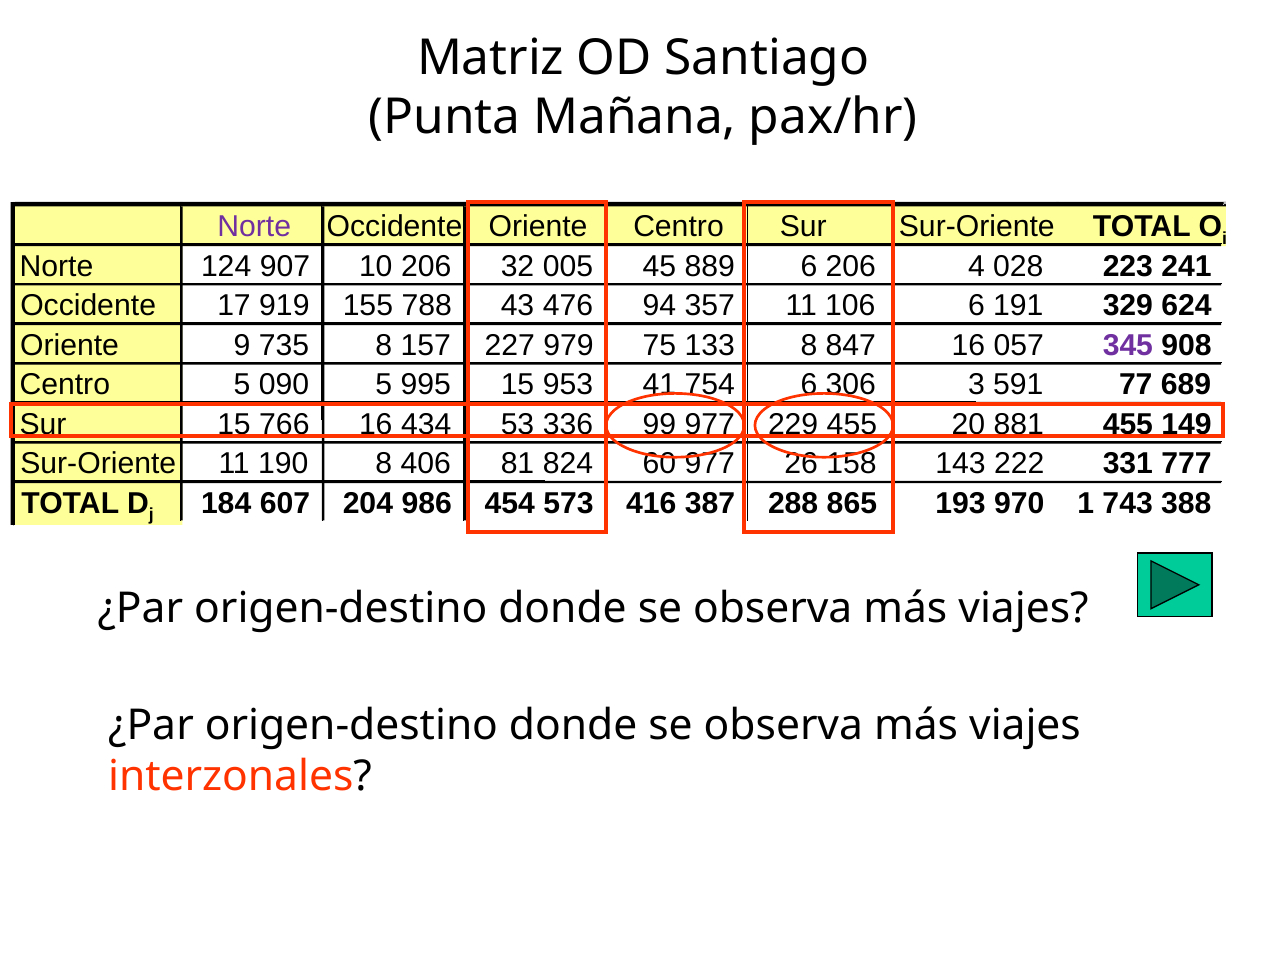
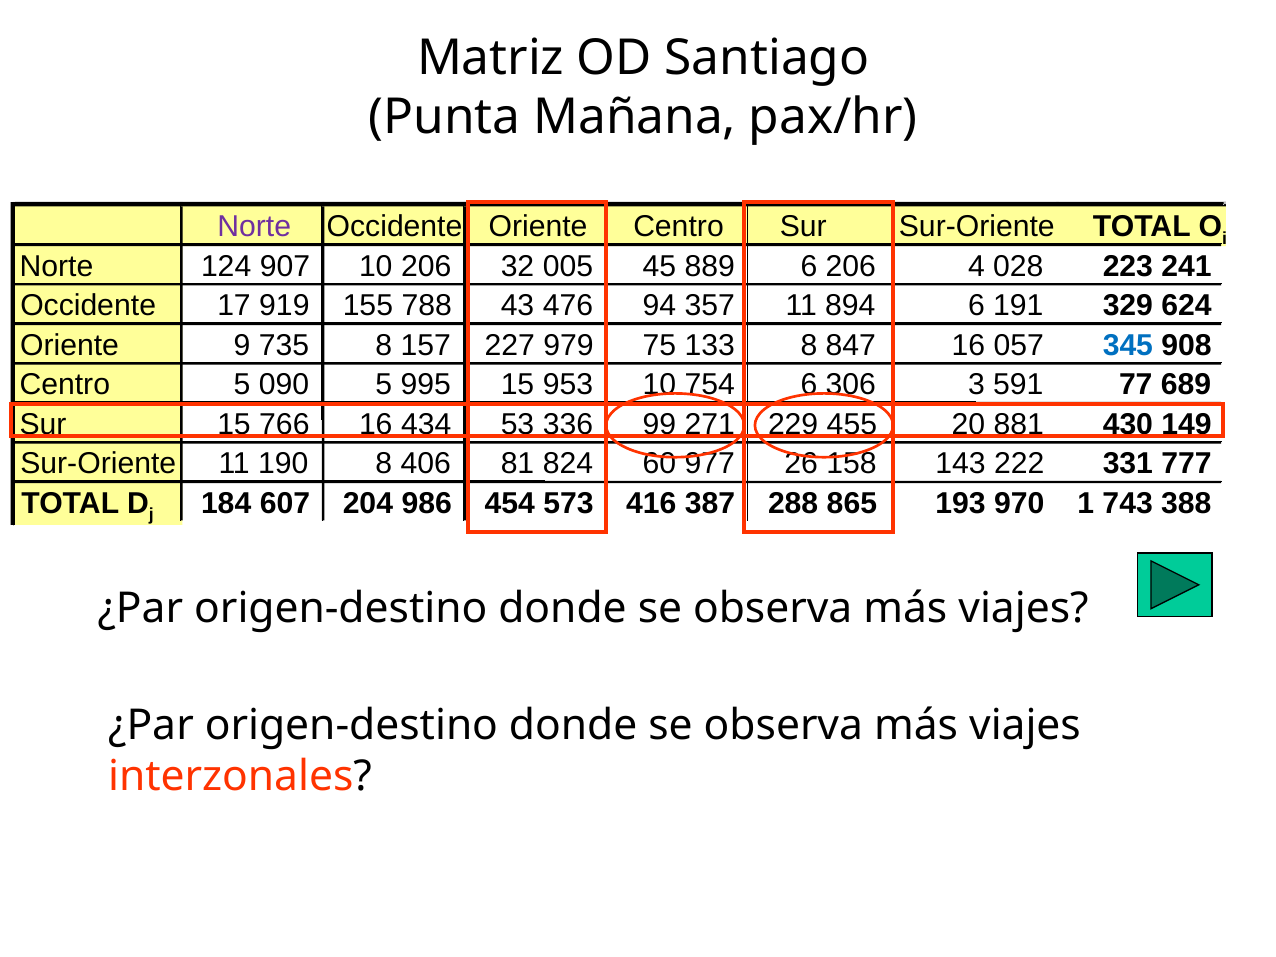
106: 106 -> 894
345 colour: purple -> blue
953 41: 41 -> 10
99 977: 977 -> 271
881 455: 455 -> 430
